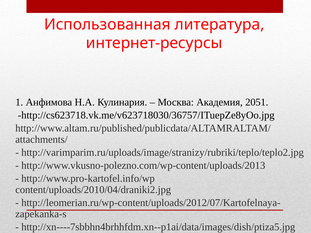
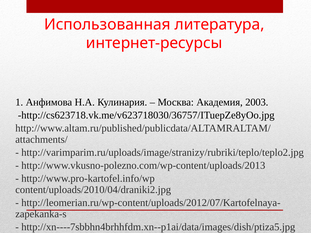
2051: 2051 -> 2003
